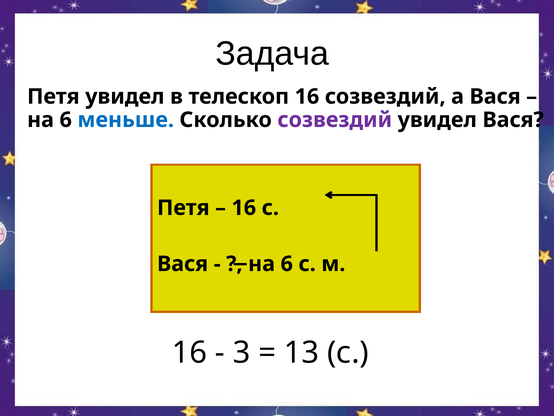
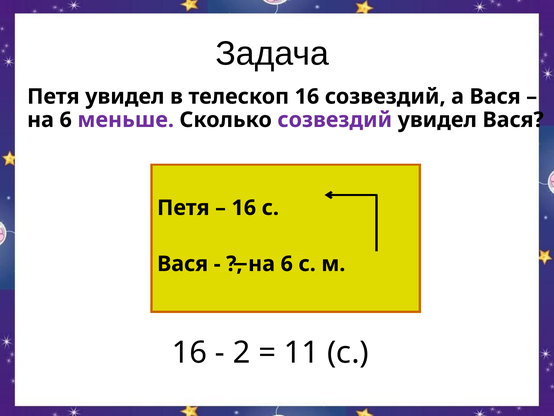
меньше colour: blue -> purple
3: 3 -> 2
13: 13 -> 11
